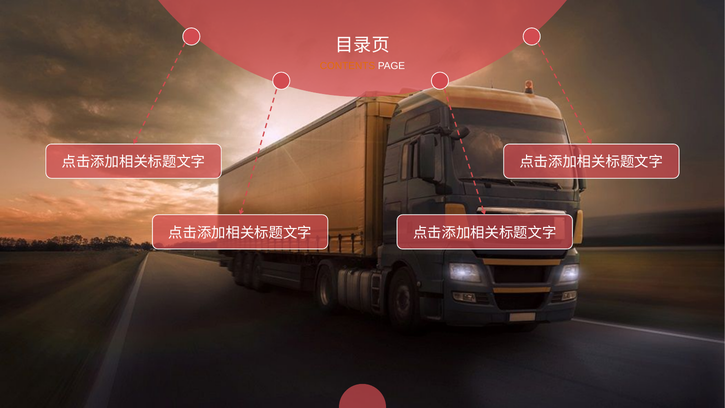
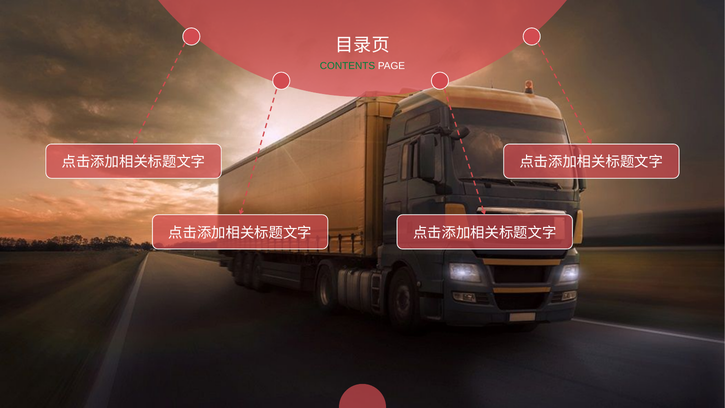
CONTENTS colour: orange -> green
